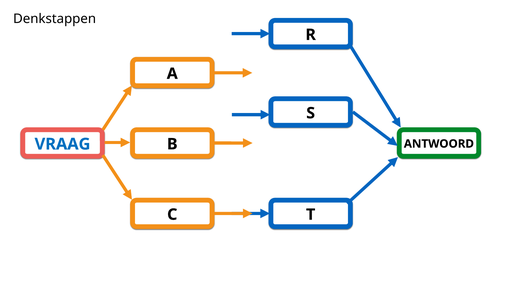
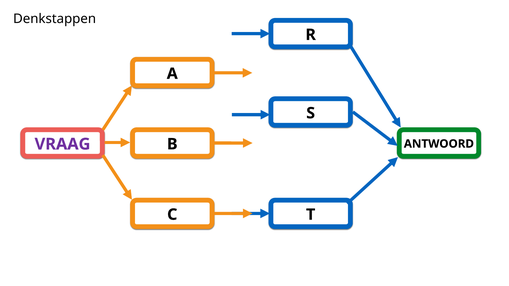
VRAAG colour: blue -> purple
